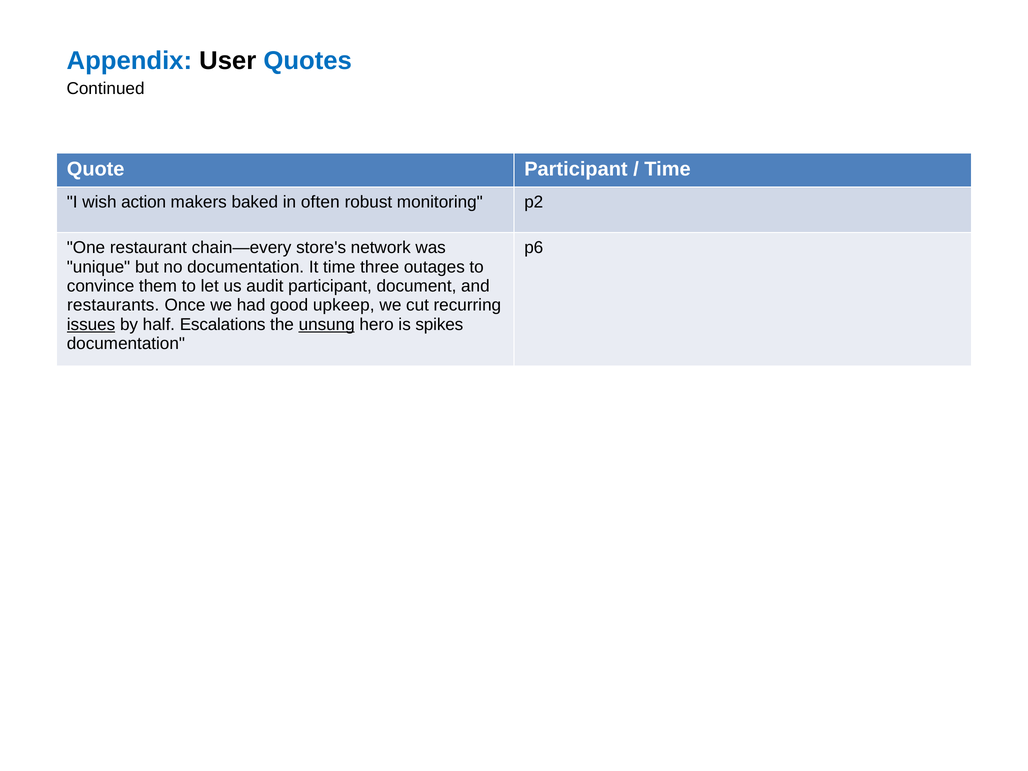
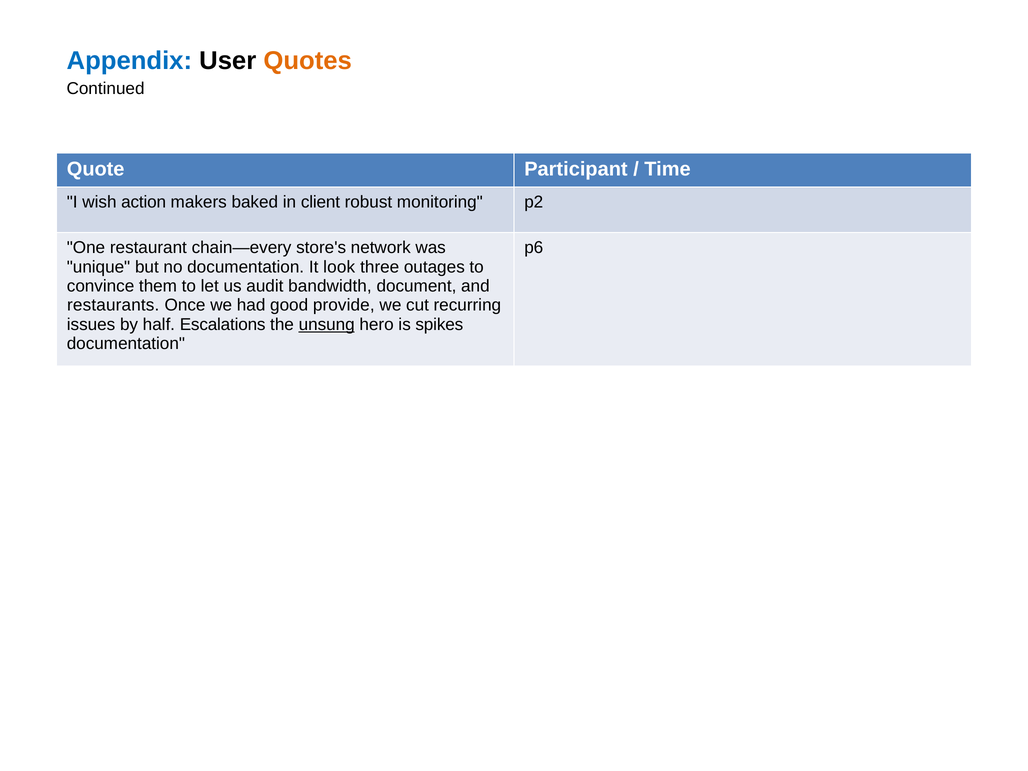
Quotes colour: blue -> orange
often: often -> client
It time: time -> look
audit participant: participant -> bandwidth
upkeep: upkeep -> provide
issues underline: present -> none
